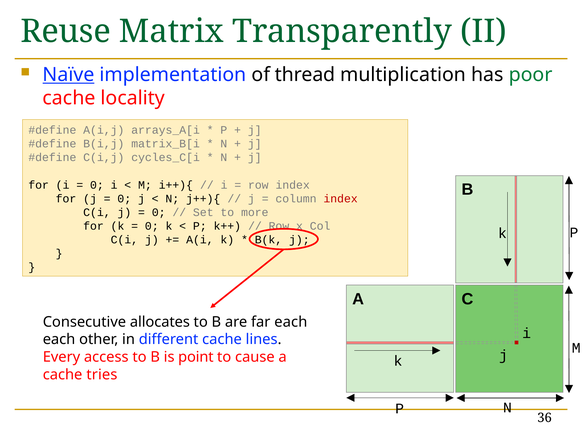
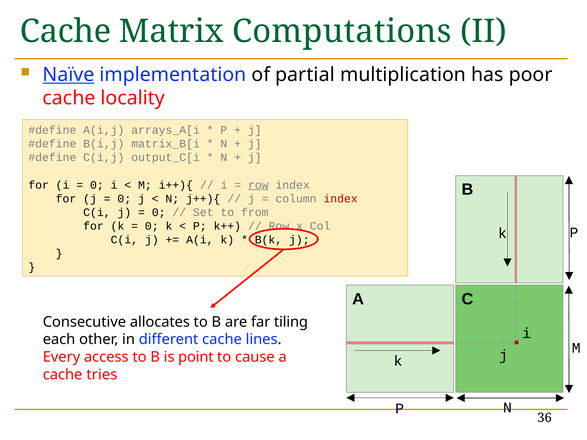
Reuse at (66, 31): Reuse -> Cache
Transparently: Transparently -> Computations
thread: thread -> partial
poor colour: green -> black
cycles_C[i: cycles_C[i -> output_C[i
row at (258, 185) underline: none -> present
more: more -> from
far each: each -> tiling
